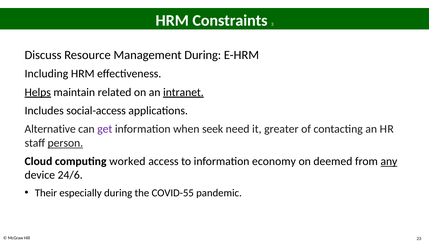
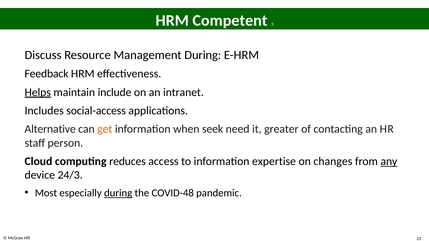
Constraints: Constraints -> Competent
Including: Including -> Feedback
related: related -> include
intranet underline: present -> none
get colour: purple -> orange
person underline: present -> none
worked: worked -> reduces
economy: economy -> expertise
deemed: deemed -> changes
24/6: 24/6 -> 24/3
Their: Their -> Most
during at (118, 193) underline: none -> present
COVID-55: COVID-55 -> COVID-48
